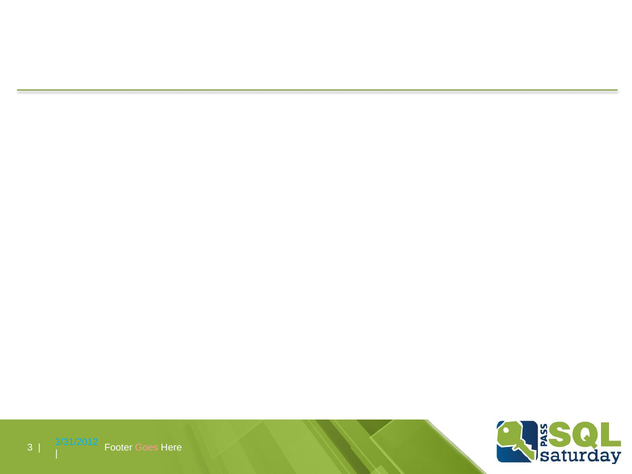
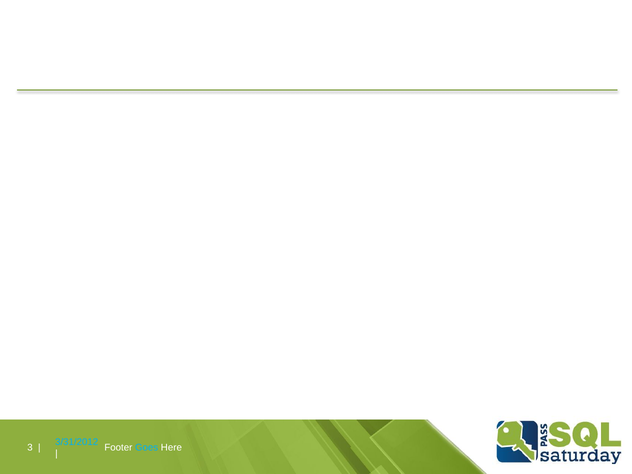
Goes colour: pink -> light blue
